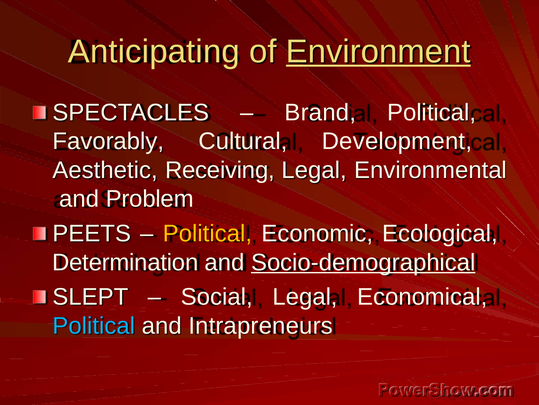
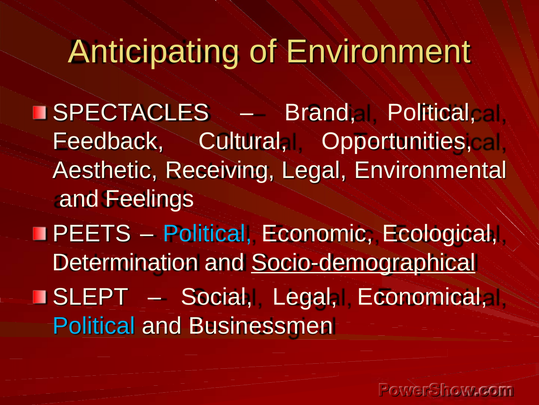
Environment underline: present -> none
Favorably: Favorably -> Feedback
Development: Development -> Opportunities
Problem: Problem -> Feelings
Political at (207, 233) colour: yellow -> light blue
Intrapreneurs: Intrapreneurs -> Businessmen
